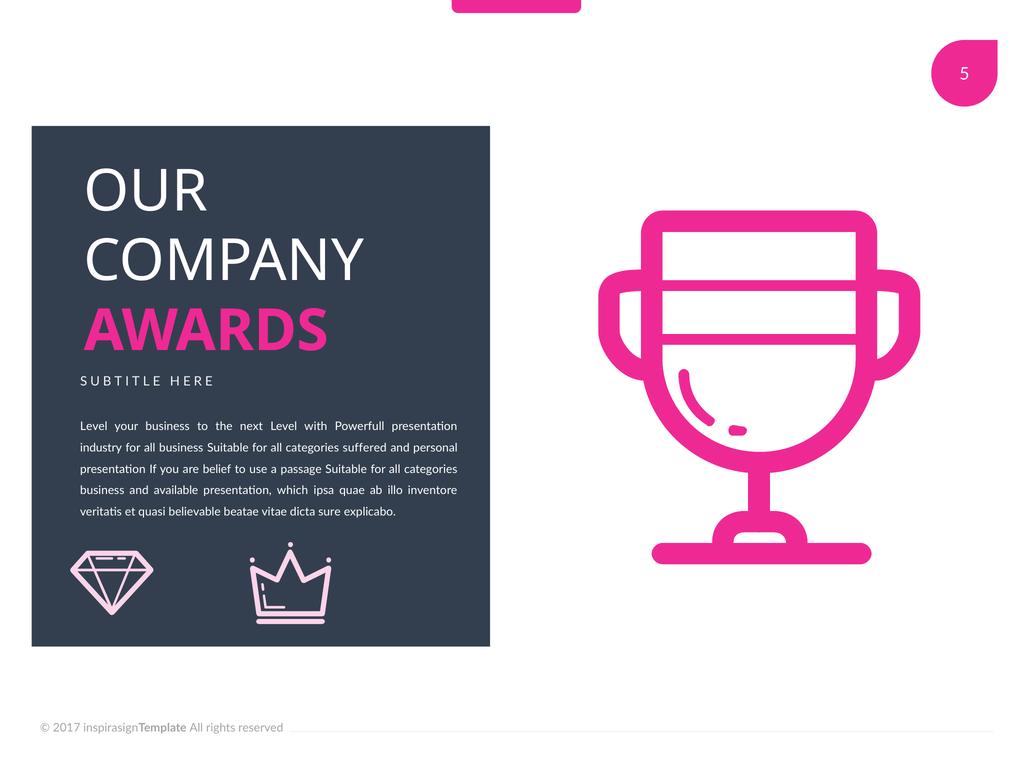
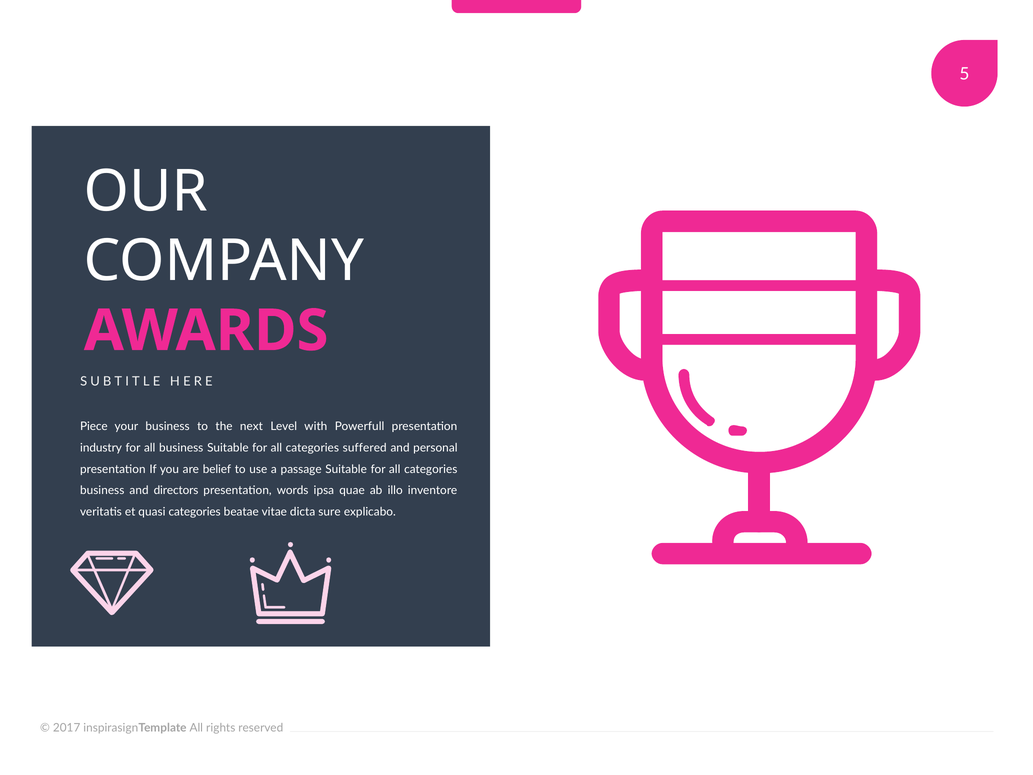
Level at (94, 426): Level -> Piece
available: available -> directors
which: which -> words
quasi believable: believable -> categories
